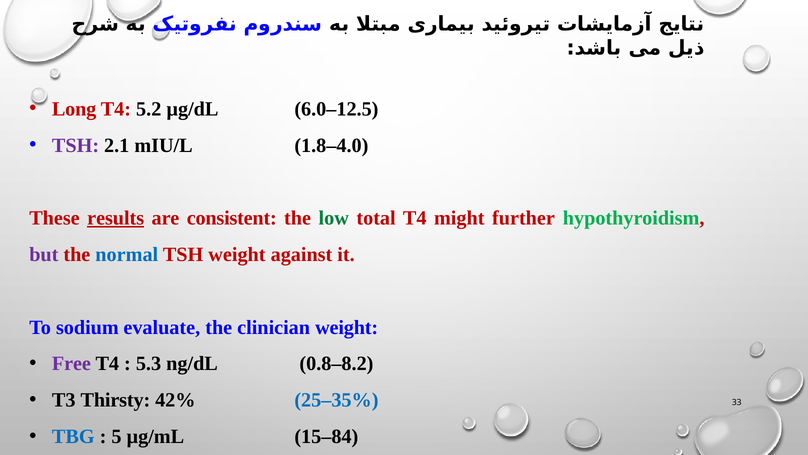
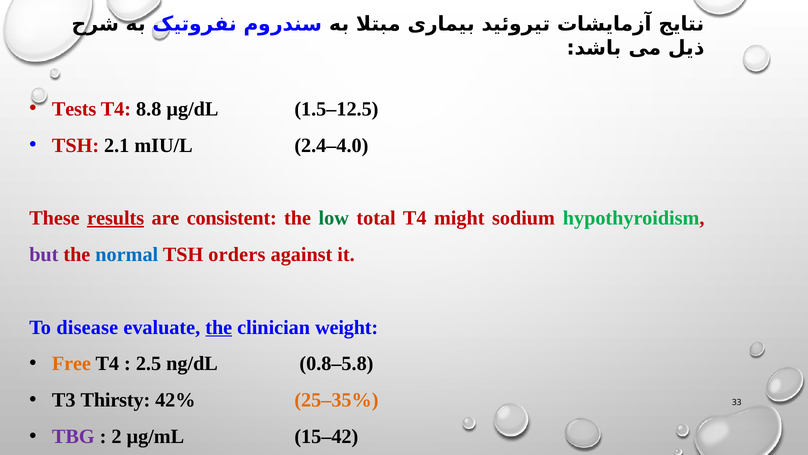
Long: Long -> Tests
5.2: 5.2 -> 8.8
6.0–12.5: 6.0–12.5 -> 1.5–12.5
TSH at (76, 145) colour: purple -> red
1.8–4.0: 1.8–4.0 -> 2.4–4.0
further: further -> sodium
TSH weight: weight -> orders
sodium: sodium -> disease
the at (219, 327) underline: none -> present
Free colour: purple -> orange
5.3: 5.3 -> 2.5
0.8–8.2: 0.8–8.2 -> 0.8–5.8
25–35% colour: blue -> orange
TBG colour: blue -> purple
5: 5 -> 2
15–84: 15–84 -> 15–42
